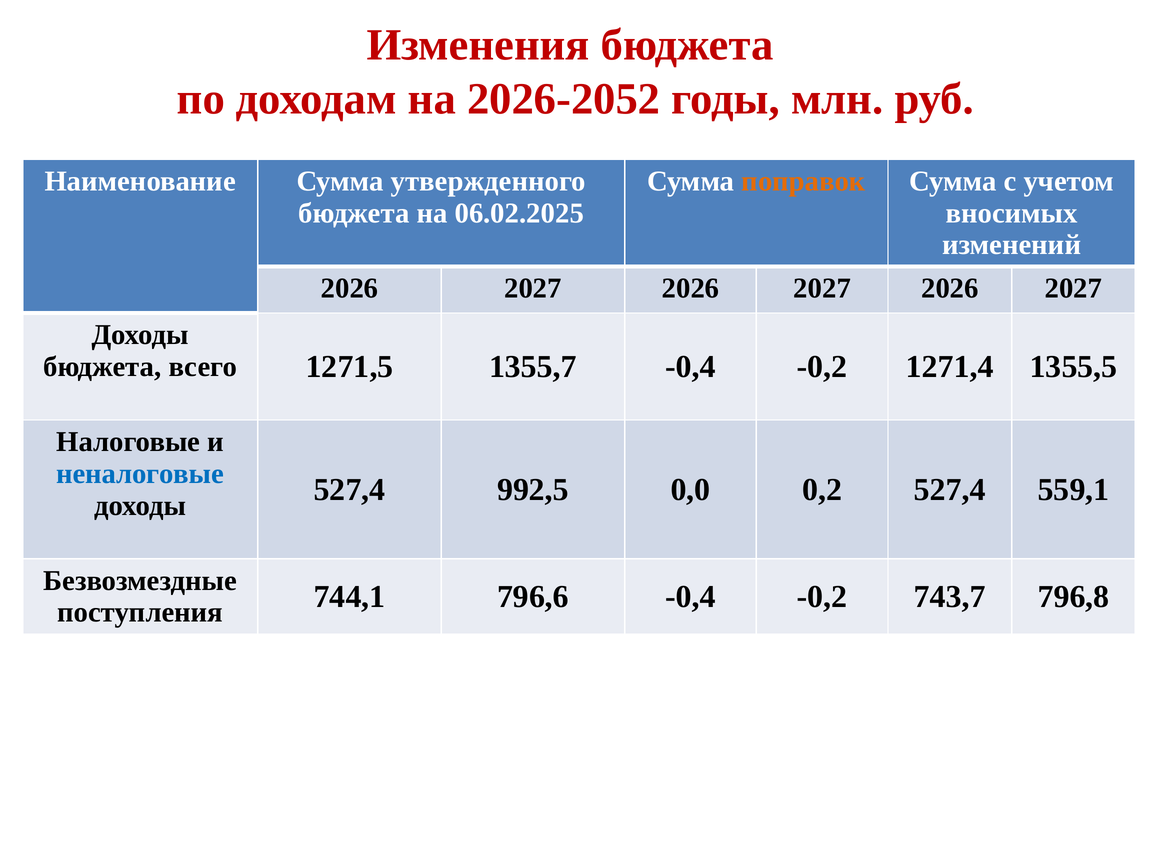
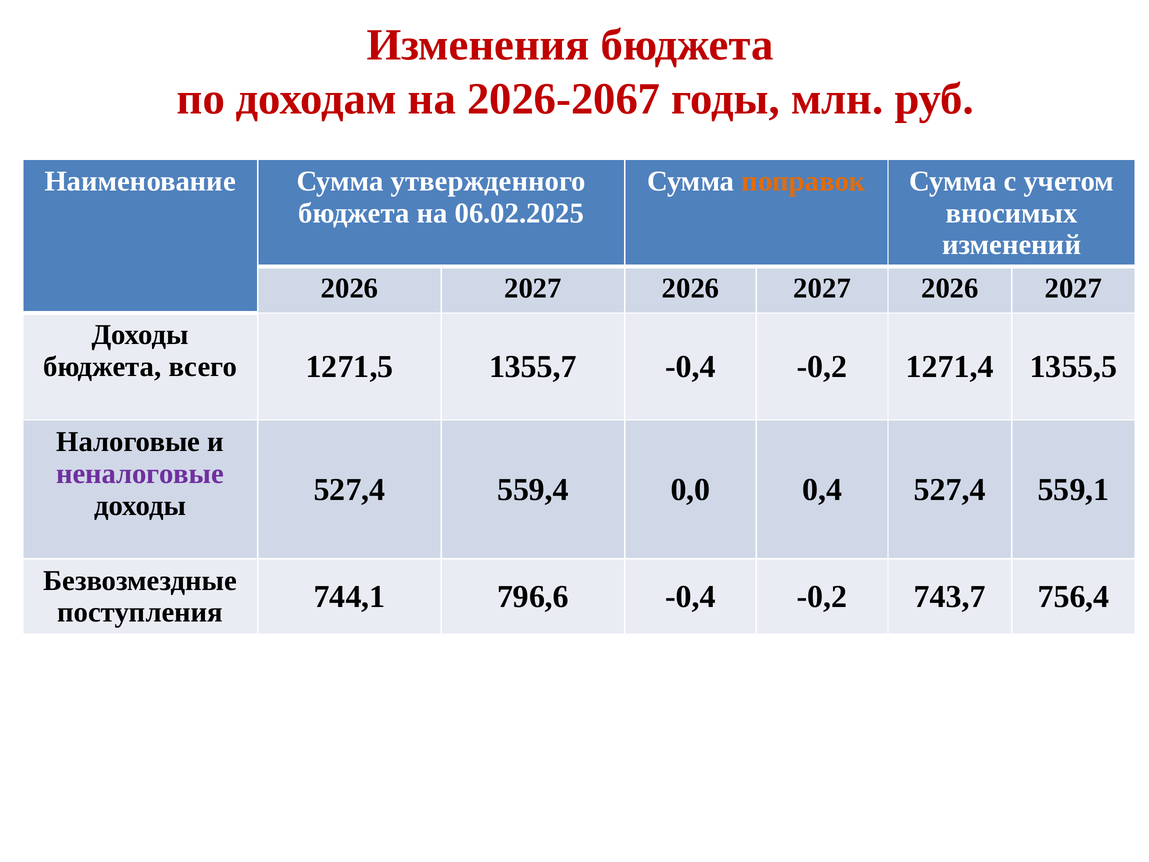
2026-2052: 2026-2052 -> 2026-2067
неналоговые colour: blue -> purple
992,5: 992,5 -> 559,4
0,2: 0,2 -> 0,4
796,8: 796,8 -> 756,4
